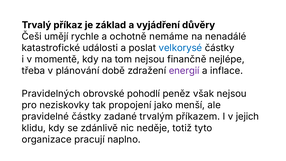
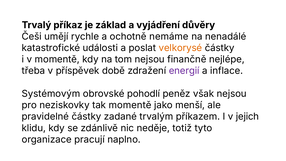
velkorysé colour: blue -> orange
plánování: plánování -> příspěvek
Pravidelných: Pravidelných -> Systémovým
tak propojení: propojení -> momentě
